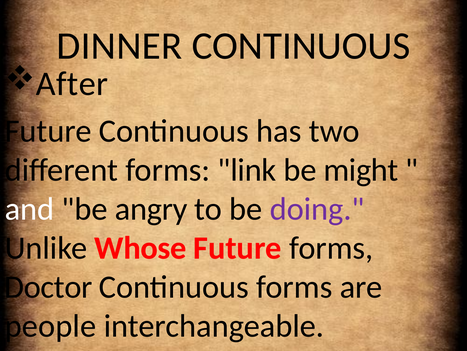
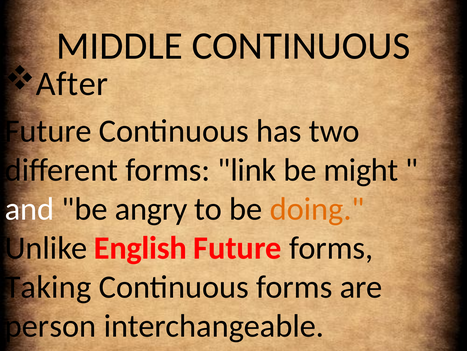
DINNER: DINNER -> MIDDLE
doing colour: purple -> orange
Whose: Whose -> English
Doctor: Doctor -> Taking
people: people -> person
